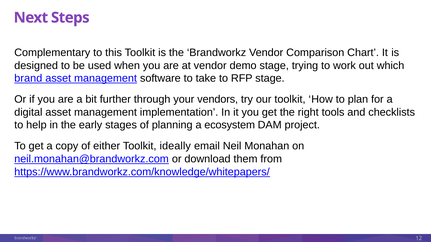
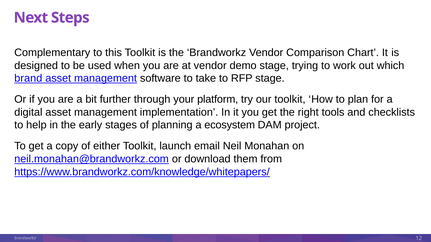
vendors: vendors -> platform
ideally: ideally -> launch
